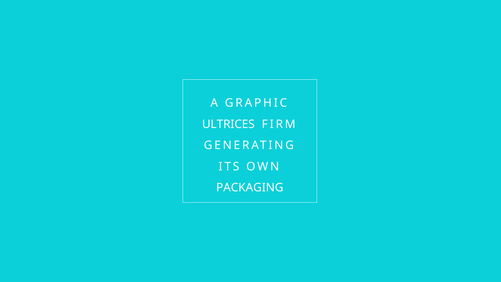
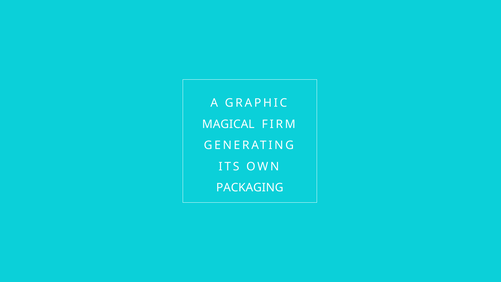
ULTRICES: ULTRICES -> MAGICAL
